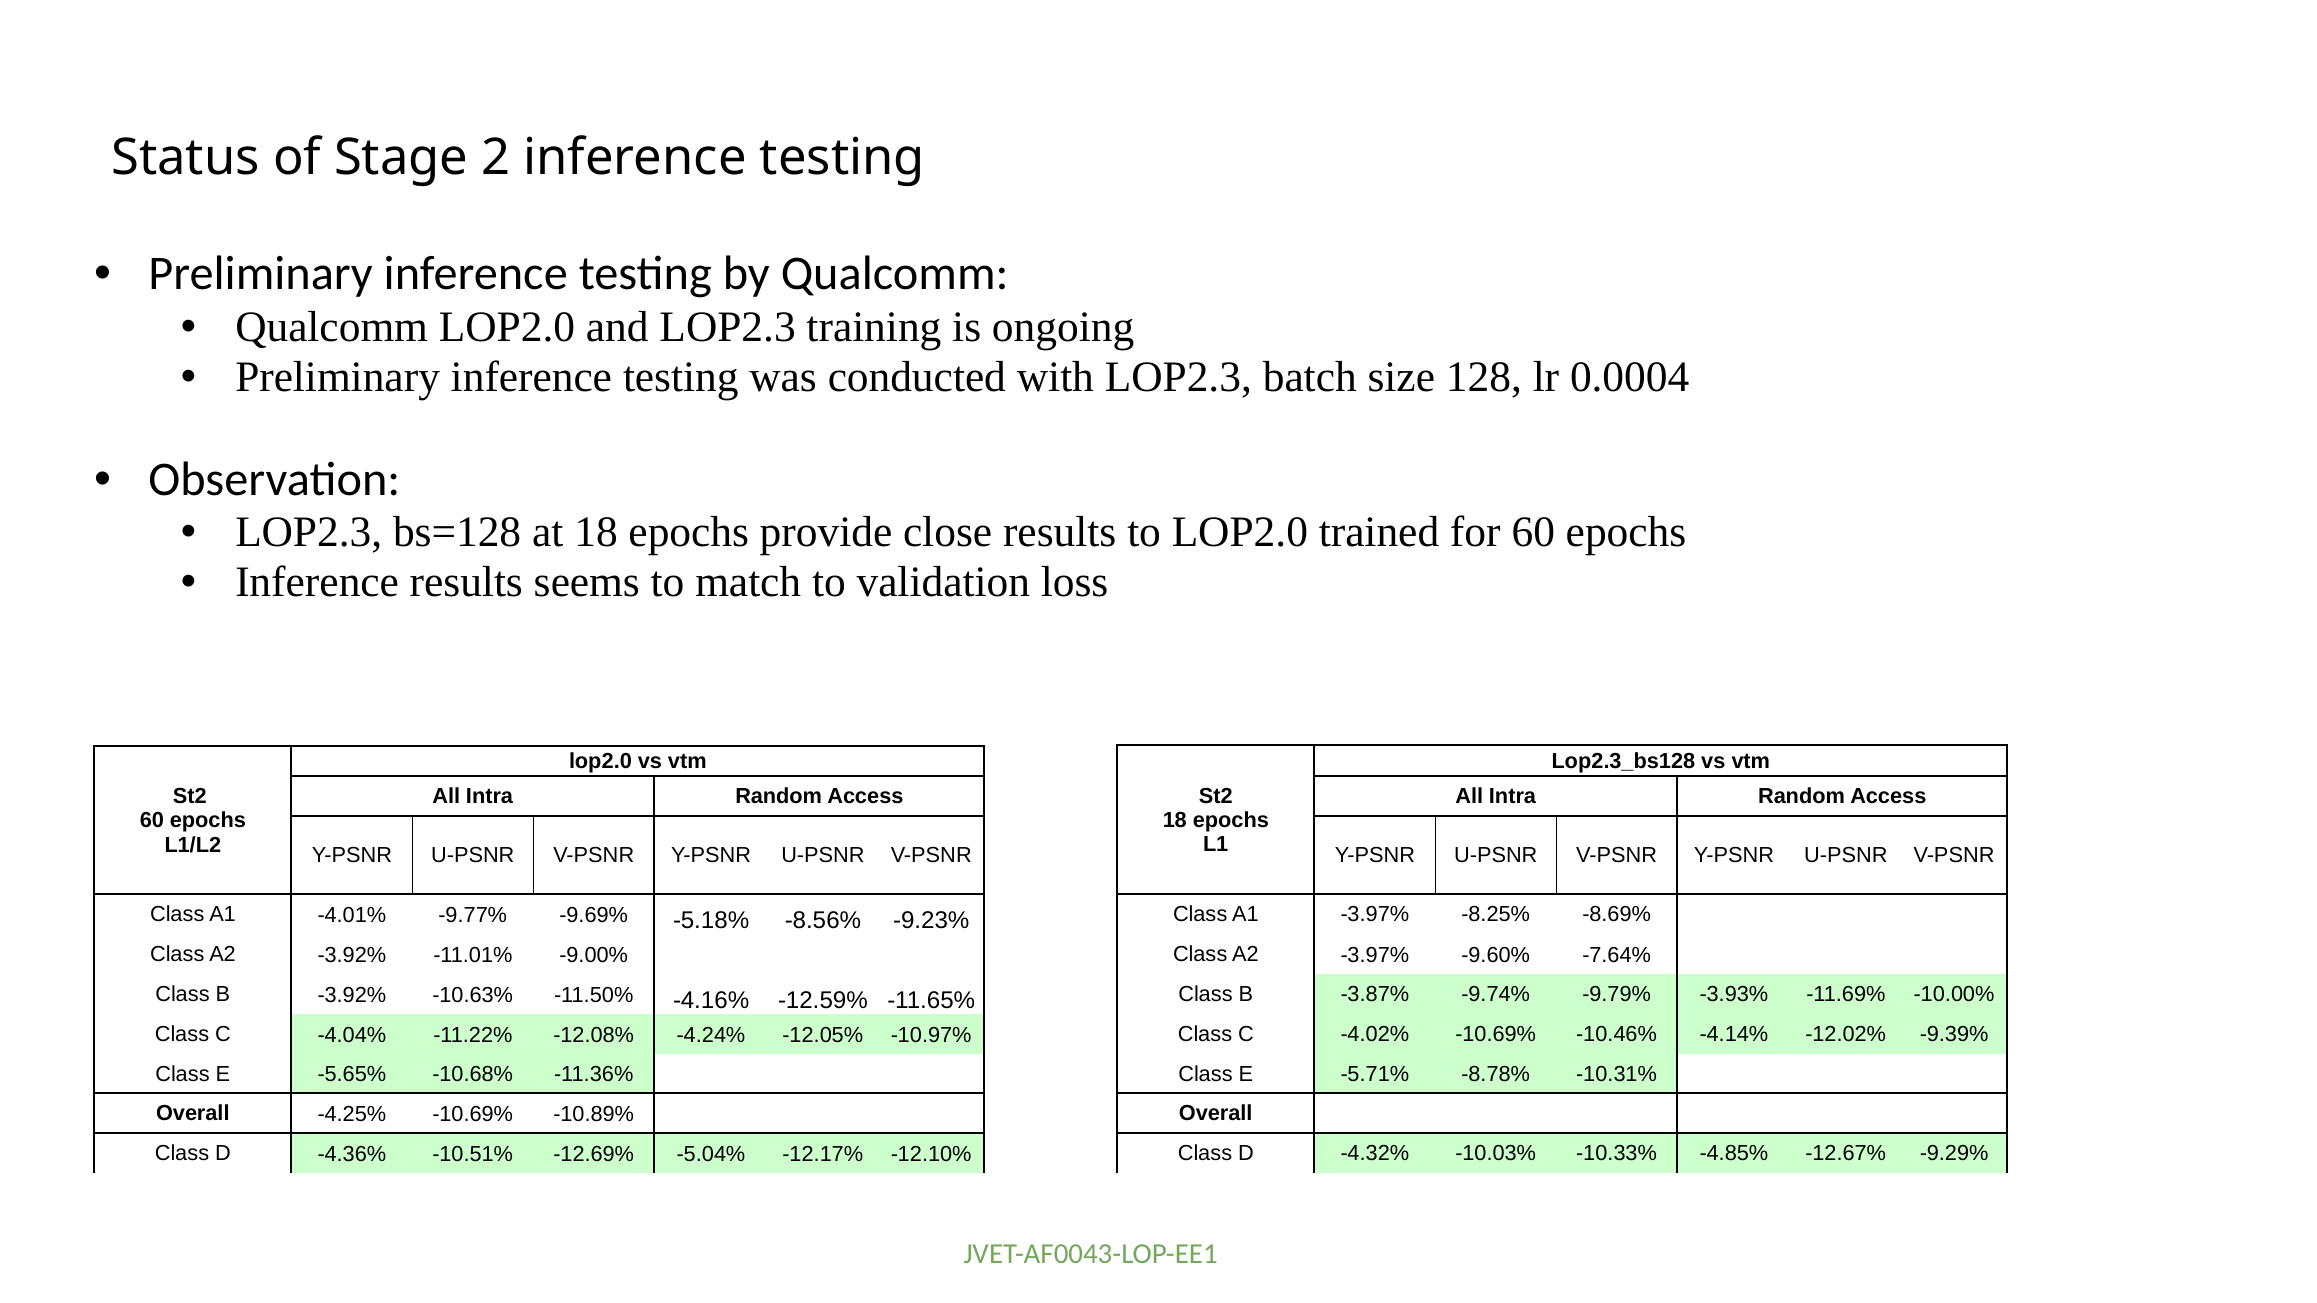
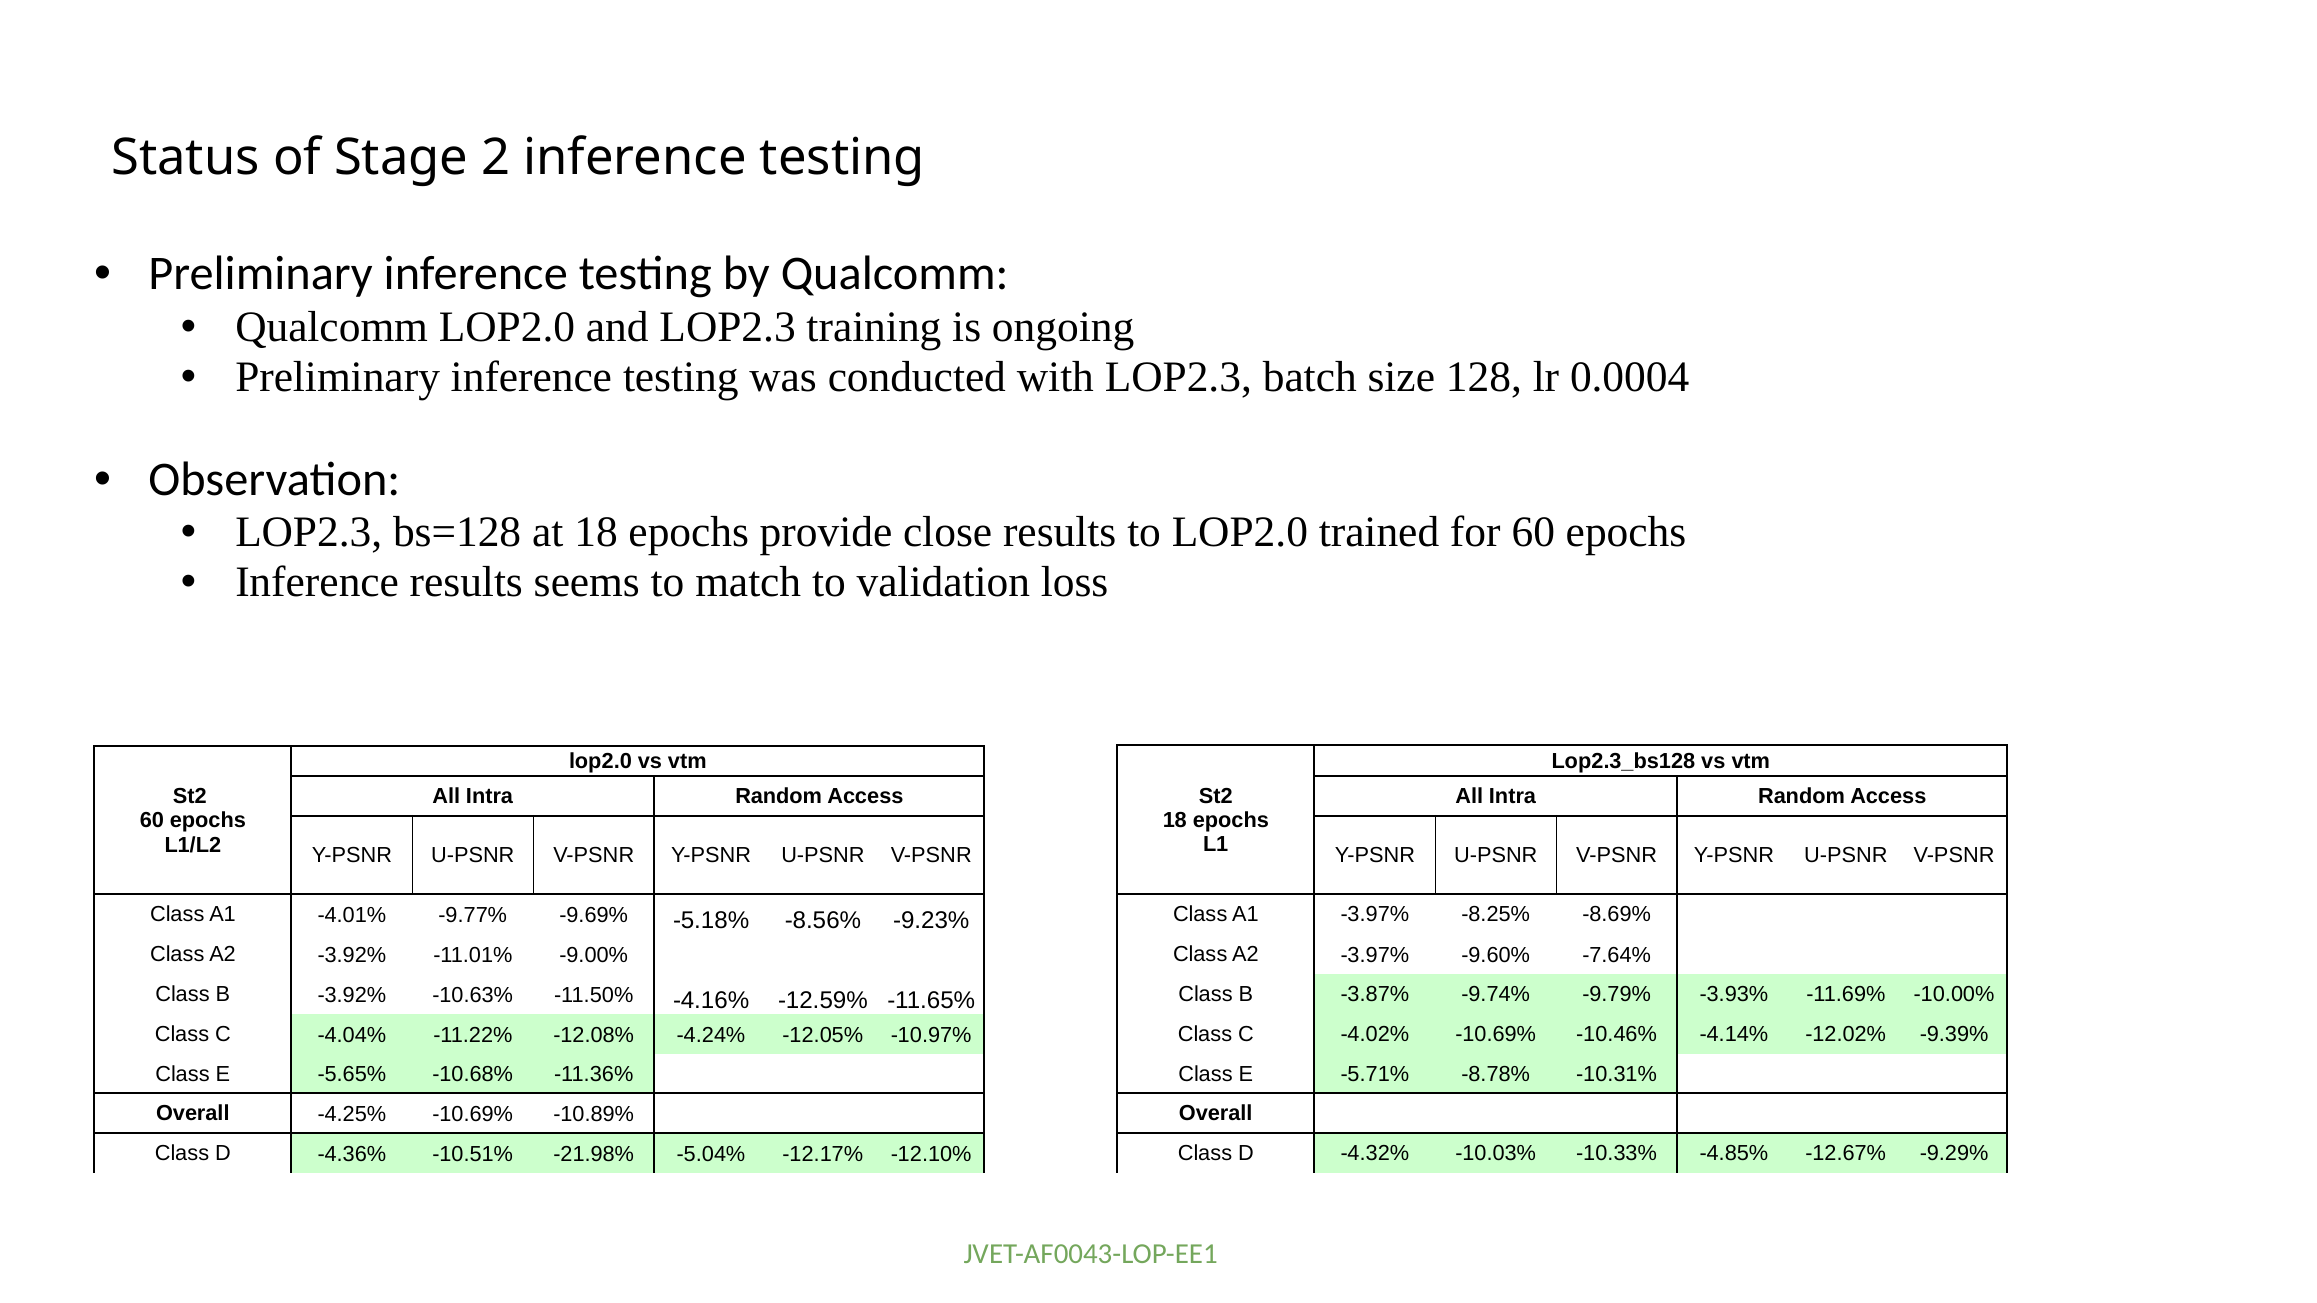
-12.69%: -12.69% -> -21.98%
